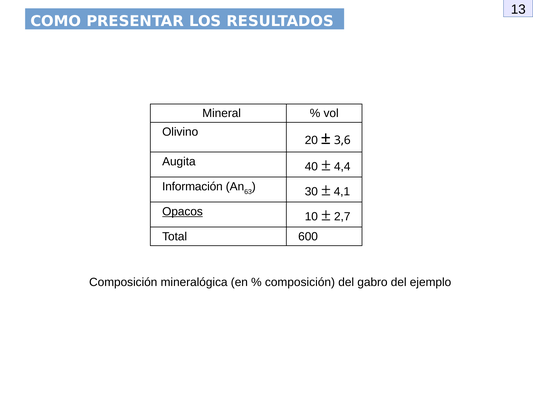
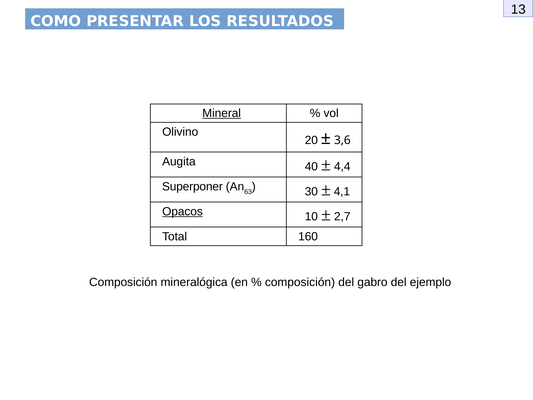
Mineral underline: none -> present
Información: Información -> Superponer
600: 600 -> 160
